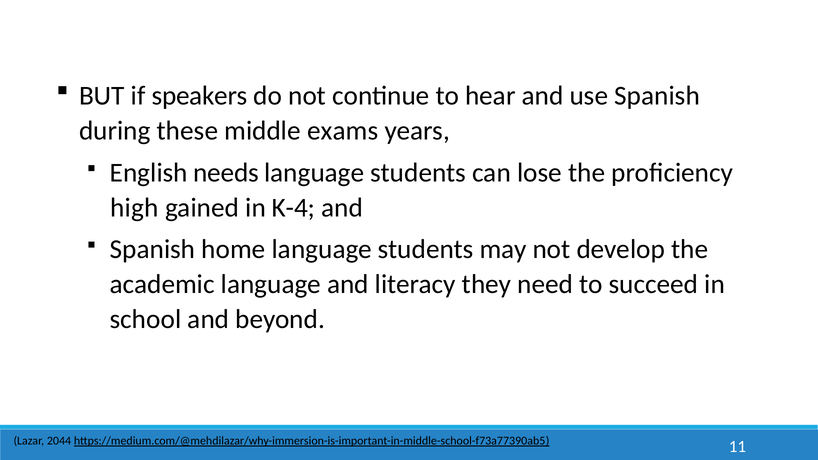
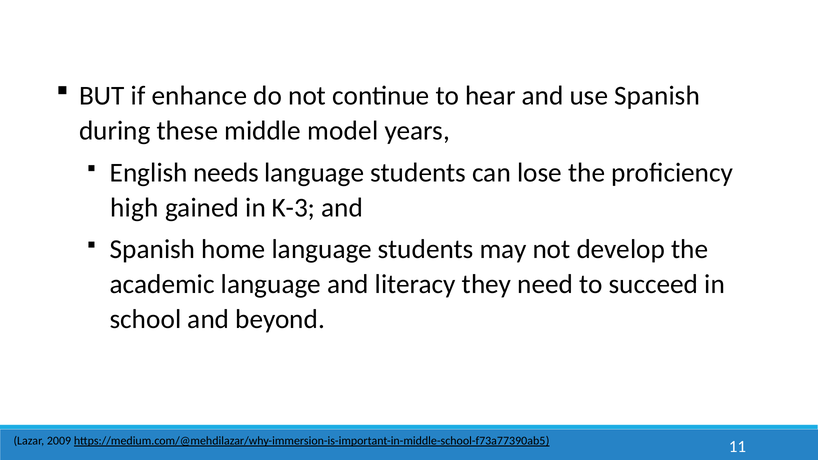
speakers: speakers -> enhance
exams: exams -> model
K-4: K-4 -> K-3
2044: 2044 -> 2009
